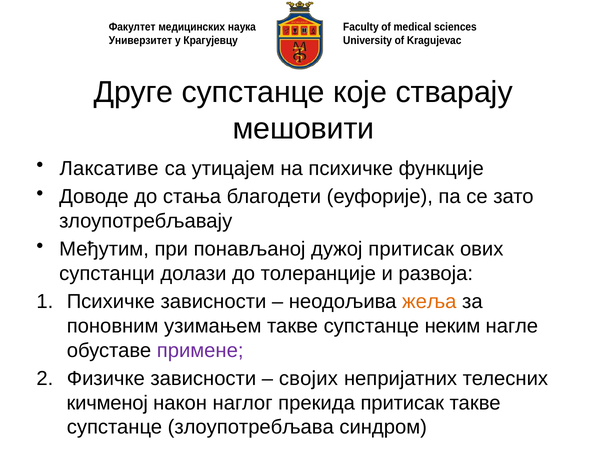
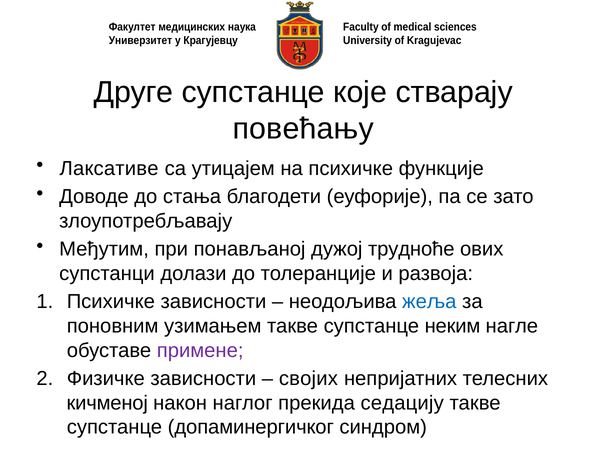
мешовити: мешовити -> повећању
дужој притисак: притисак -> трудноће
жеља colour: orange -> blue
прекида притисак: притисак -> седацију
злоупотребљава: злоупотребљава -> допаминергичког
